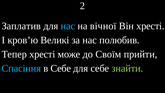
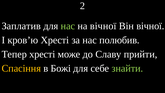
нас at (68, 26) colour: light blue -> light green
Він хресті: хресті -> вічної
кров’ю Великі: Великі -> Хресті
Своїм: Своїм -> Славу
Спасіння colour: light blue -> yellow
в Себе: Себе -> Божі
